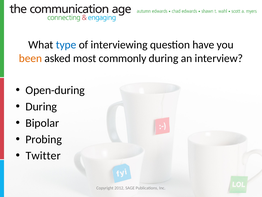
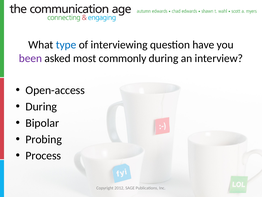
been colour: orange -> purple
Open-during: Open-during -> Open-access
Twitter: Twitter -> Process
